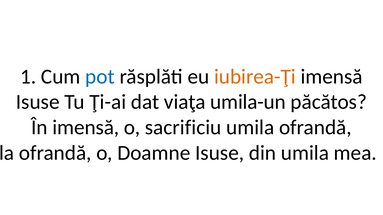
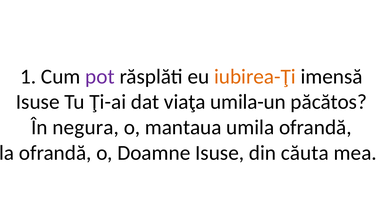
pot colour: blue -> purple
În imensă: imensă -> negura
sacrificiu: sacrificiu -> mantaua
din umila: umila -> căuta
